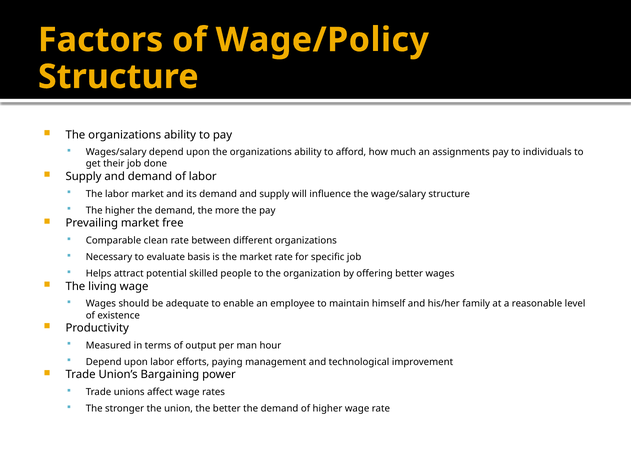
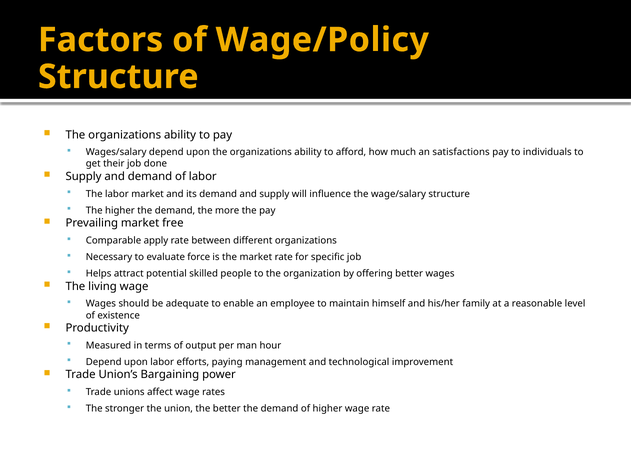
assignments: assignments -> satisfactions
clean: clean -> apply
basis: basis -> force
